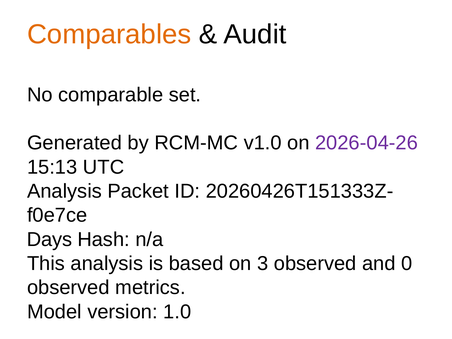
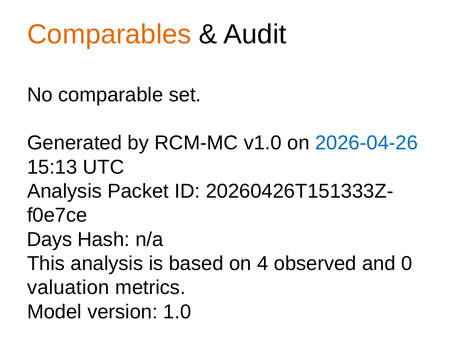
2026-04-26 colour: purple -> blue
3: 3 -> 4
observed at (68, 288): observed -> valuation
